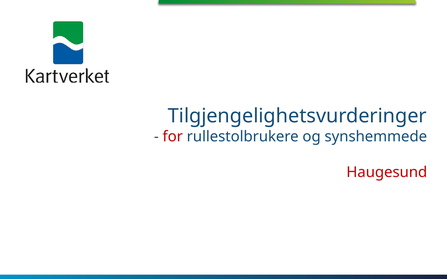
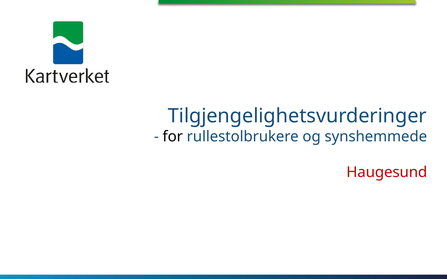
for colour: red -> black
